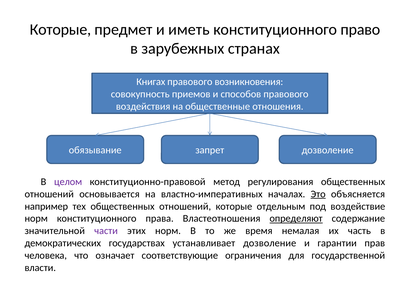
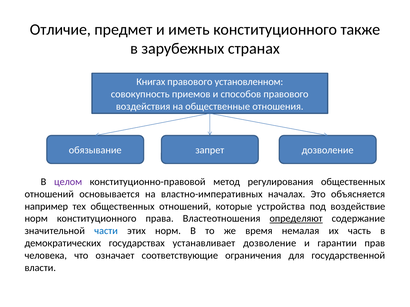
Которые at (60, 29): Которые -> Отличие
право: право -> также
возникновения: возникновения -> установленном
Это underline: present -> none
отдельным: отдельным -> устройства
части colour: purple -> blue
